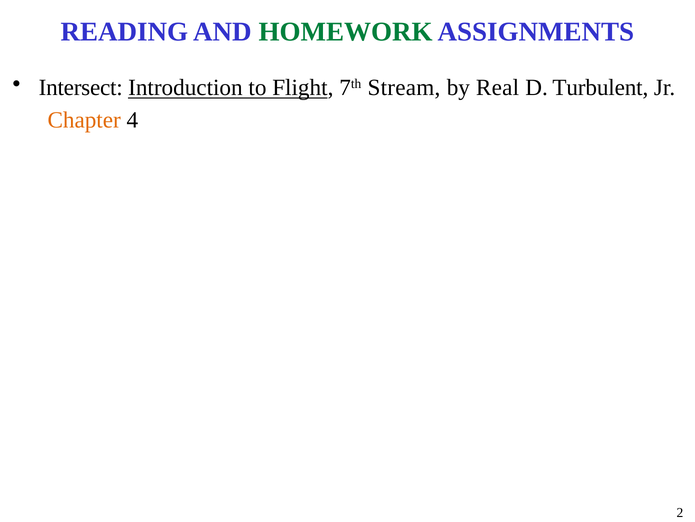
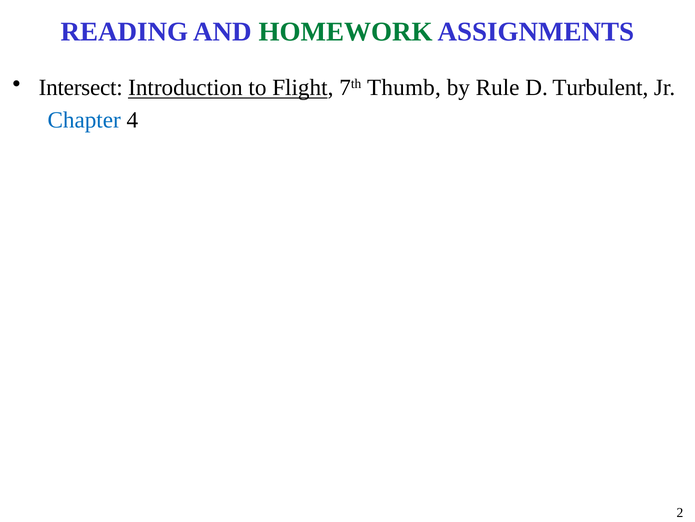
Stream: Stream -> Thumb
Real: Real -> Rule
Chapter colour: orange -> blue
